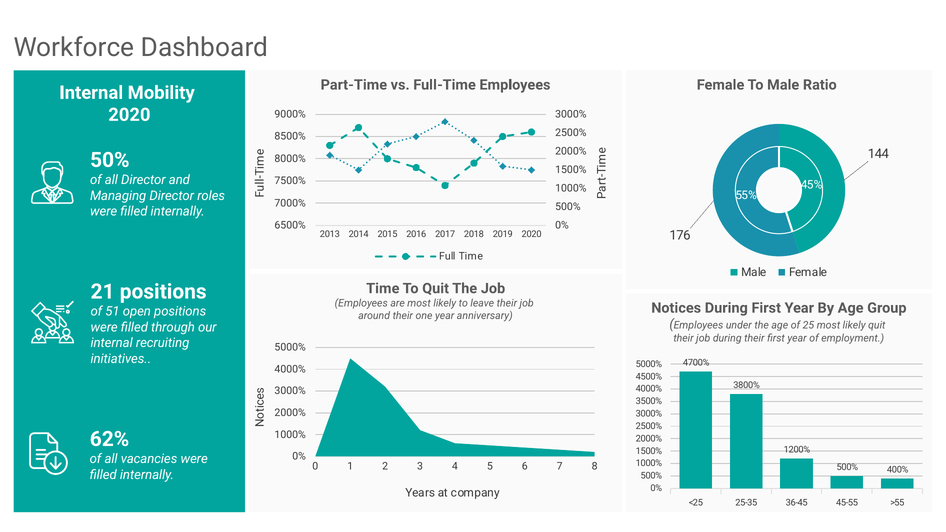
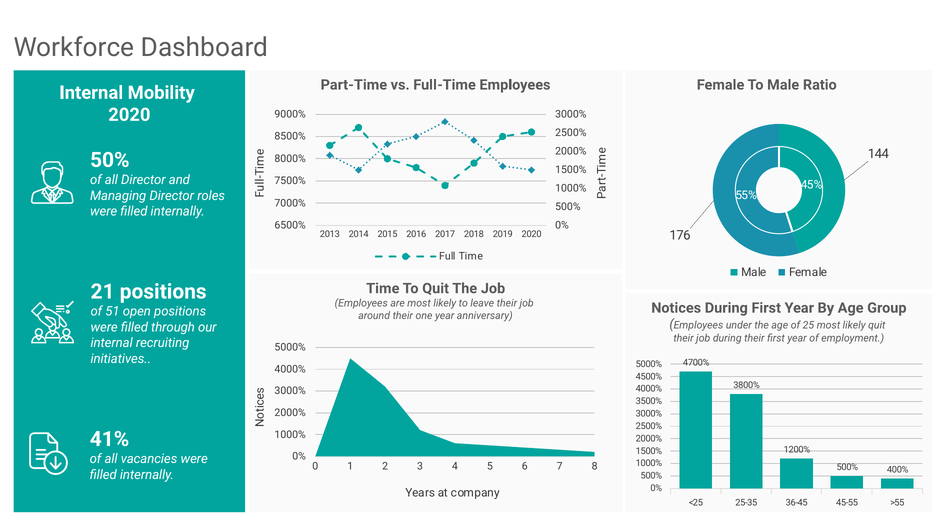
62%: 62% -> 41%
